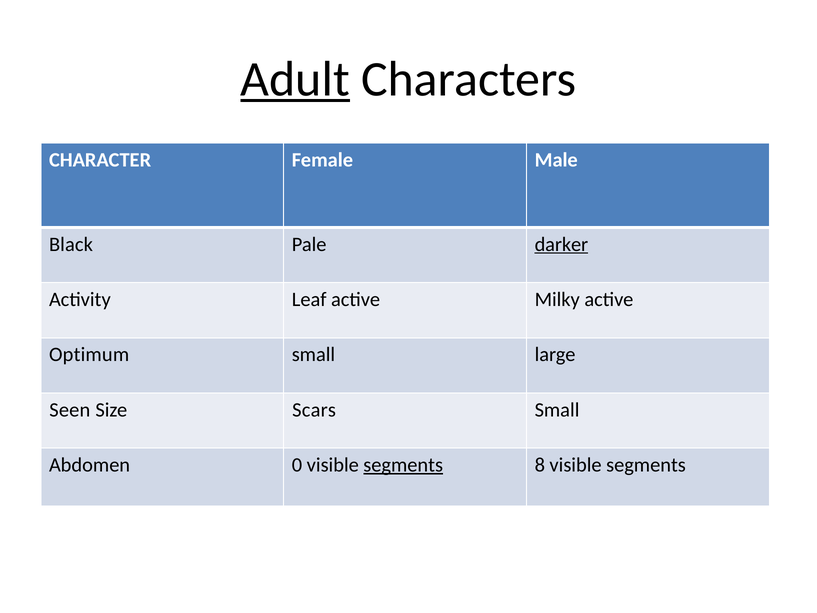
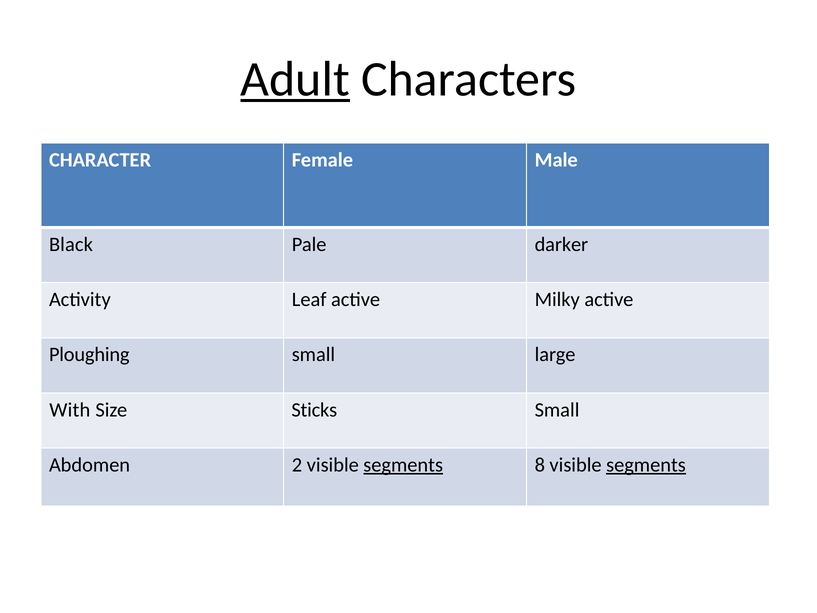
darker underline: present -> none
Optimum: Optimum -> Ploughing
Seen: Seen -> With
Scars: Scars -> Sticks
0: 0 -> 2
segments at (646, 465) underline: none -> present
